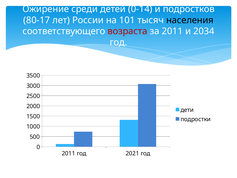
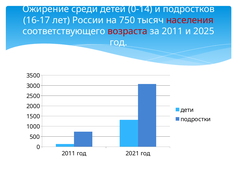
80-17: 80-17 -> 16-17
101: 101 -> 750
населения colour: black -> red
2034: 2034 -> 2025
